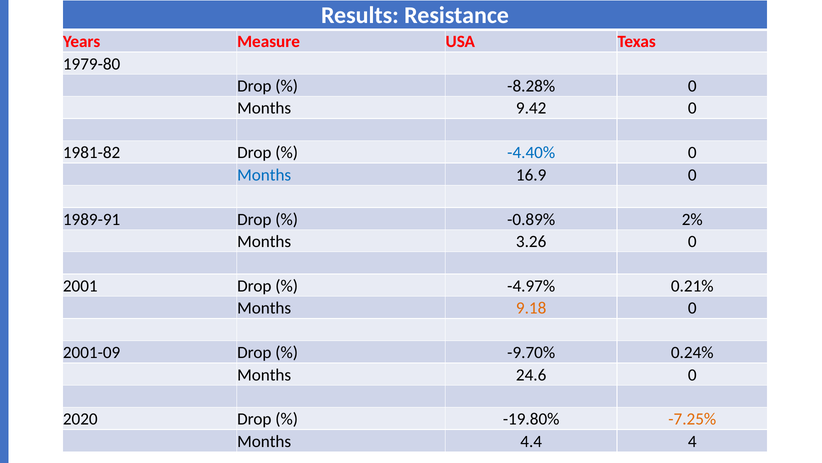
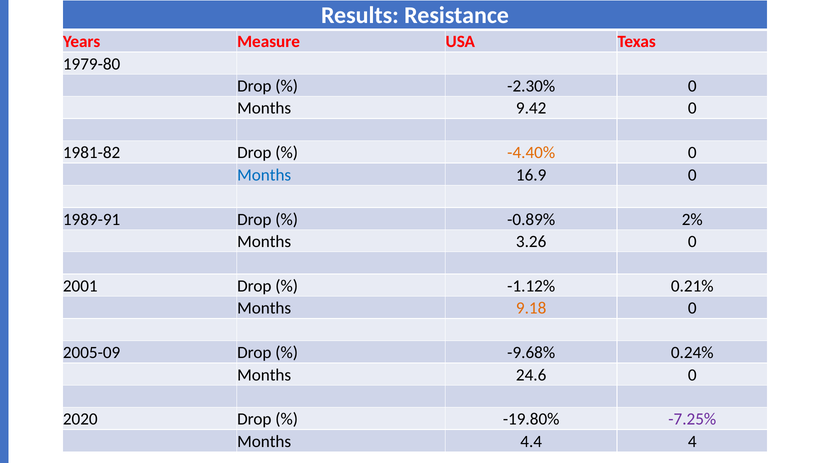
-8.28%: -8.28% -> -2.30%
-4.40% colour: blue -> orange
-4.97%: -4.97% -> -1.12%
2001-09: 2001-09 -> 2005-09
-9.70%: -9.70% -> -9.68%
-7.25% colour: orange -> purple
